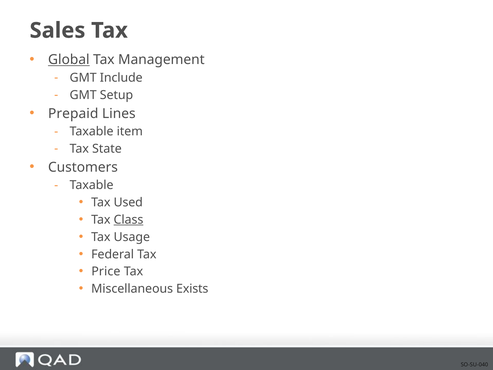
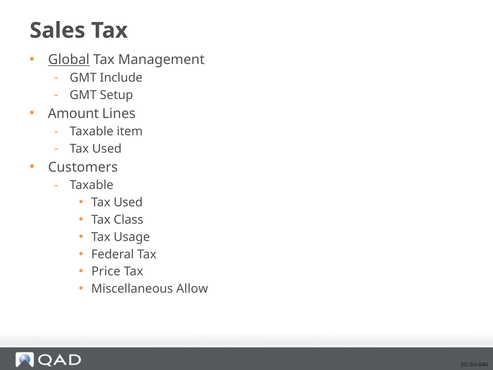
Prepaid: Prepaid -> Amount
State at (107, 149): State -> Used
Class underline: present -> none
Exists: Exists -> Allow
